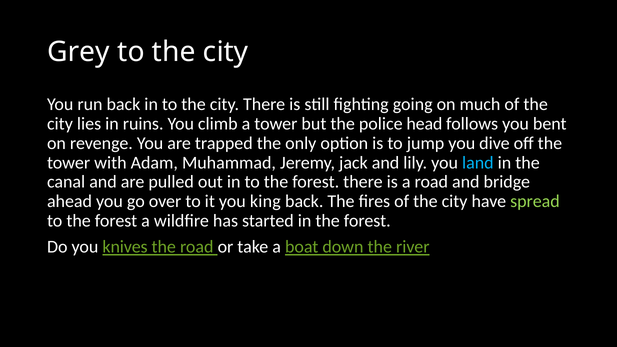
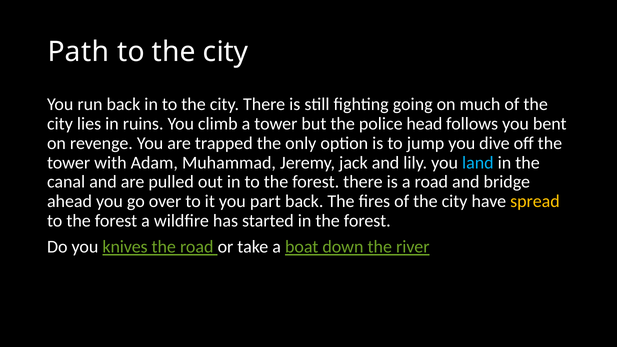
Grey: Grey -> Path
king: king -> part
spread colour: light green -> yellow
